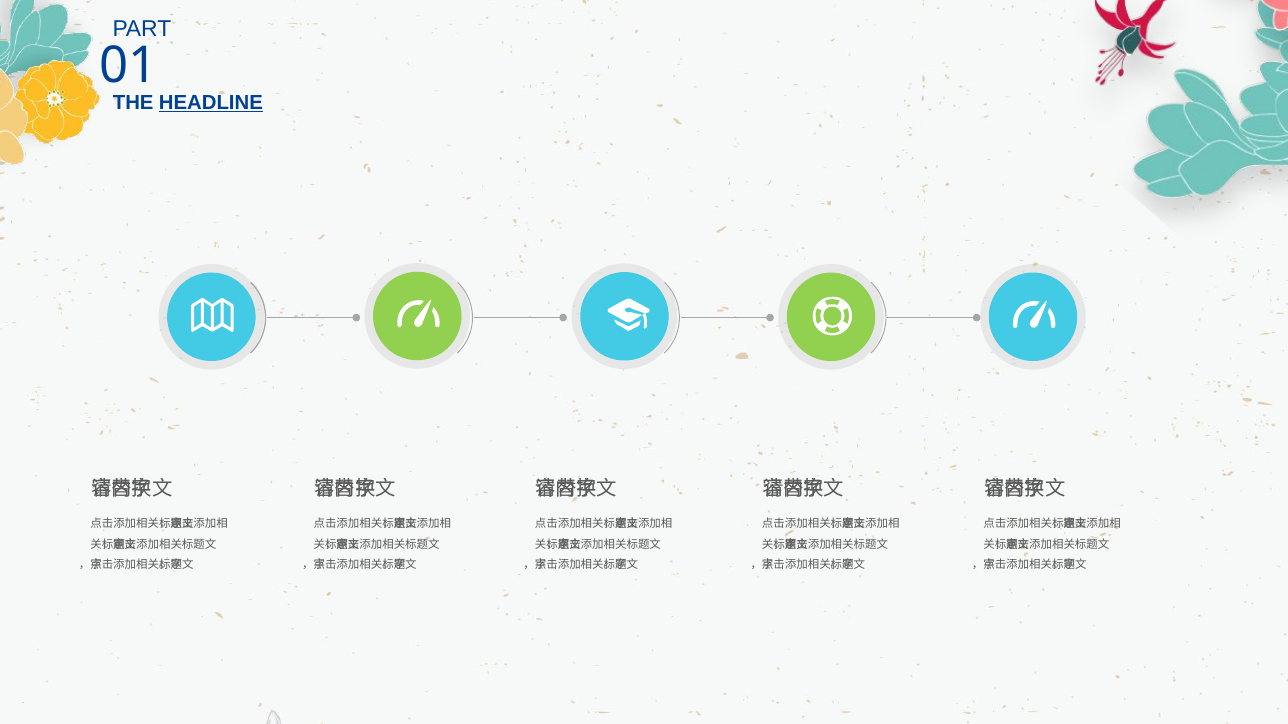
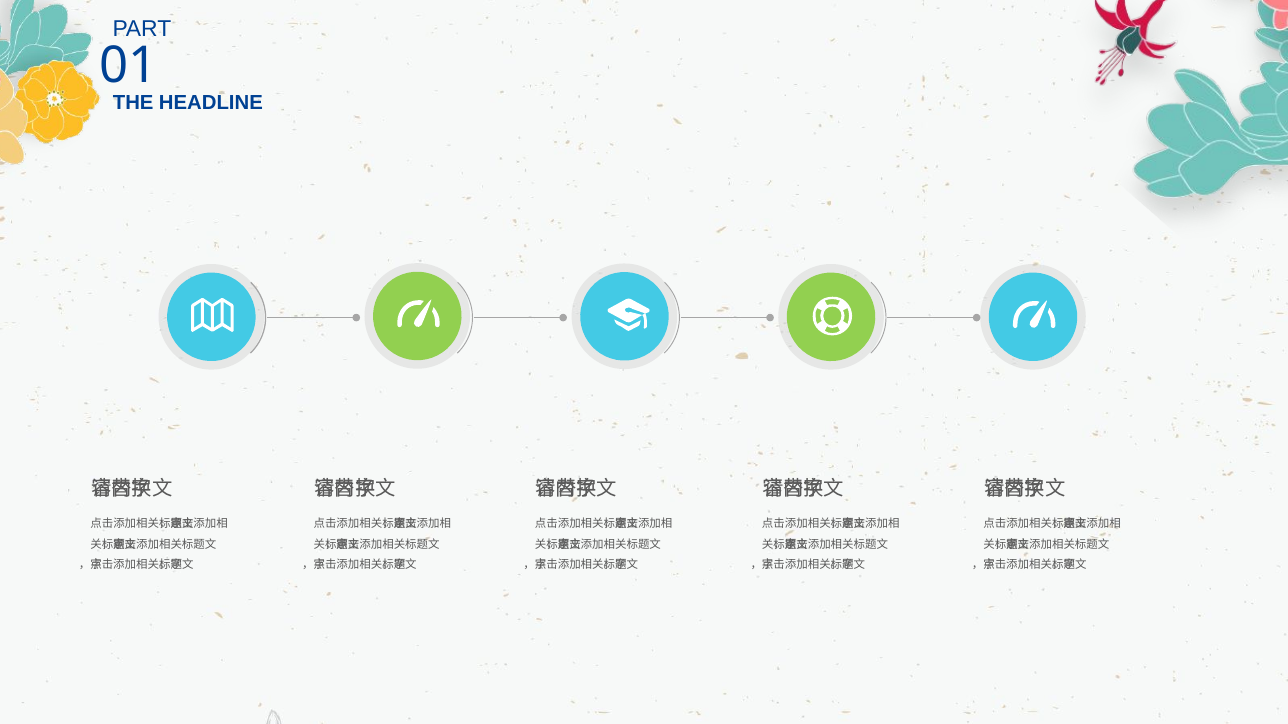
HEADLINE underline: present -> none
